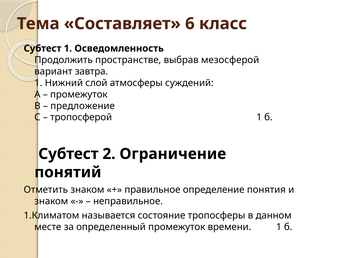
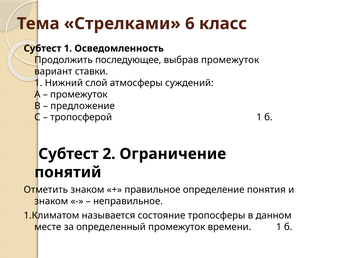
Составляет: Составляет -> Стрелками
пространстве: пространстве -> последующее
выбрав мезосферой: мезосферой -> промежуток
завтра: завтра -> ставки
